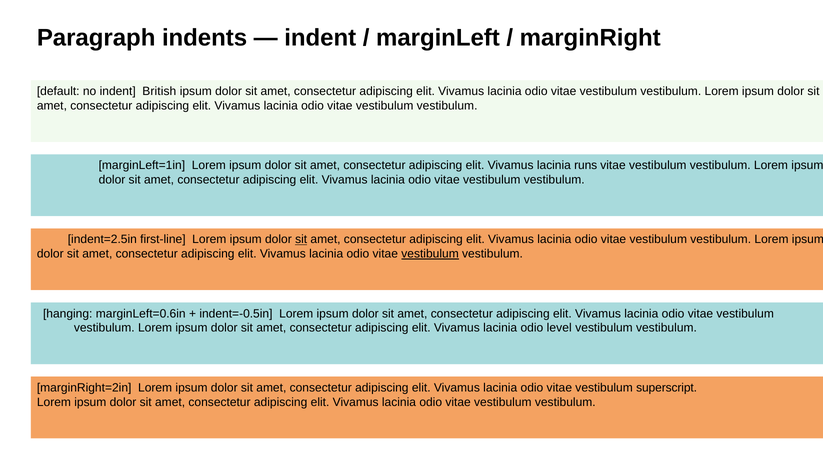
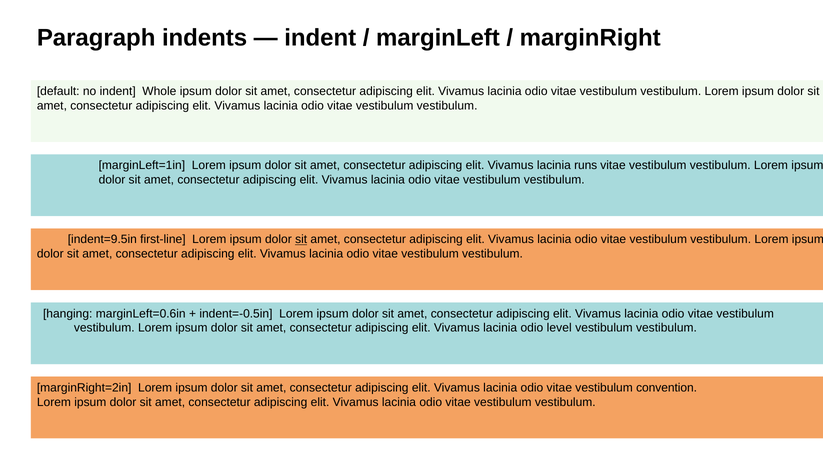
British: British -> Whole
indent=2.5in: indent=2.5in -> indent=9.5in
vestibulum at (430, 254) underline: present -> none
superscript: superscript -> convention
